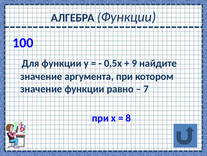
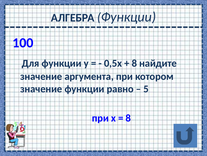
9 at (134, 63): 9 -> 8
7: 7 -> 5
